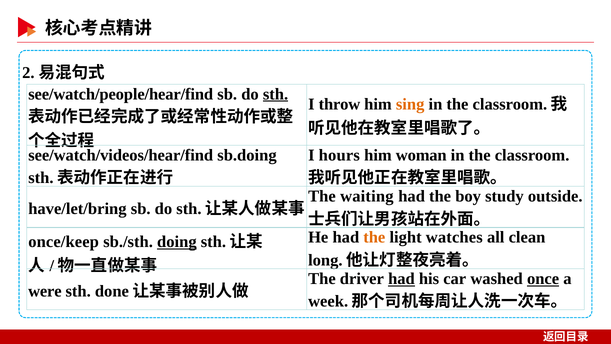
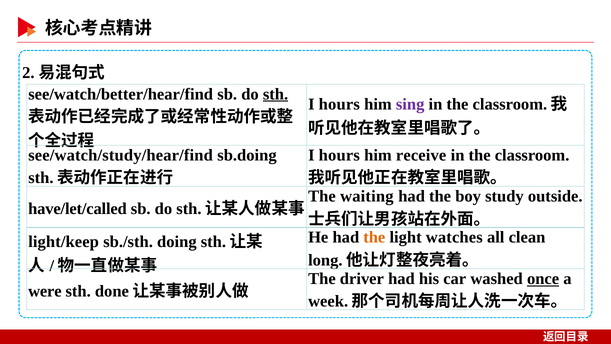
see/watch/people/hear/find: see/watch/people/hear/find -> see/watch/better/hear/find
throw at (339, 104): throw -> hours
sing colour: orange -> purple
see/watch/videos/hear/find: see/watch/videos/hear/find -> see/watch/study/hear/find
woman: woman -> receive
have/let/bring: have/let/bring -> have/let/called
once/keep: once/keep -> light/keep
doing underline: present -> none
had at (401, 278) underline: present -> none
